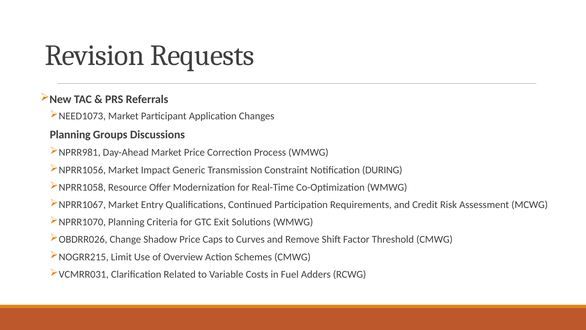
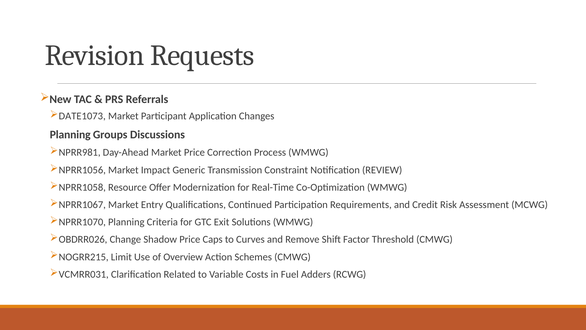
NEED1073: NEED1073 -> DATE1073
DURING: DURING -> REVIEW
